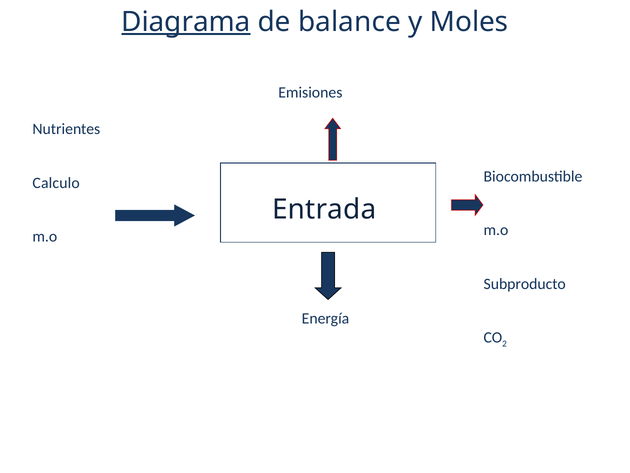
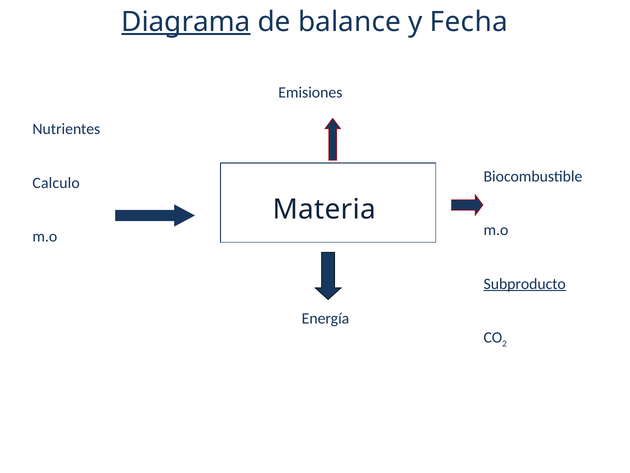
Moles: Moles -> Fecha
Entrada: Entrada -> Materia
Subproducto underline: none -> present
